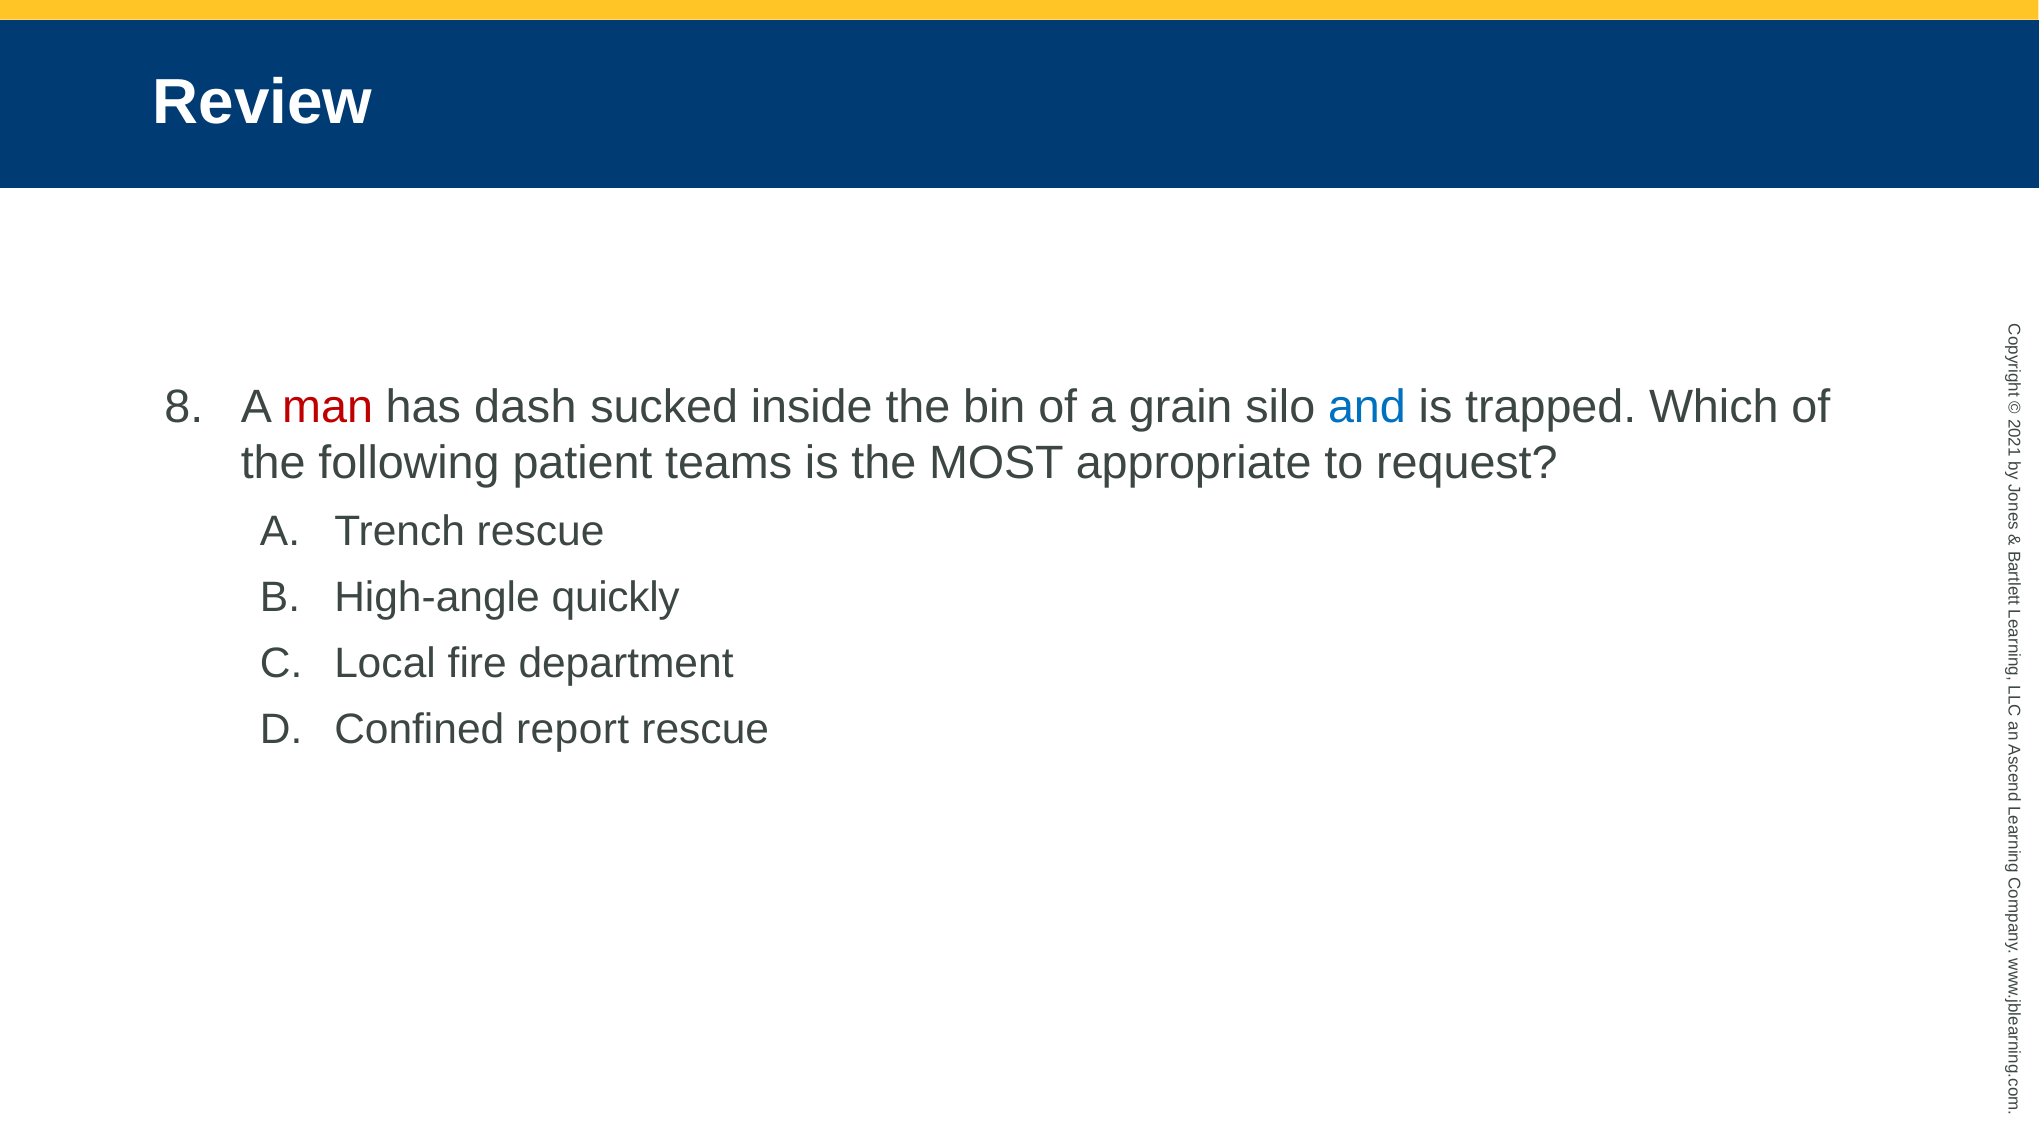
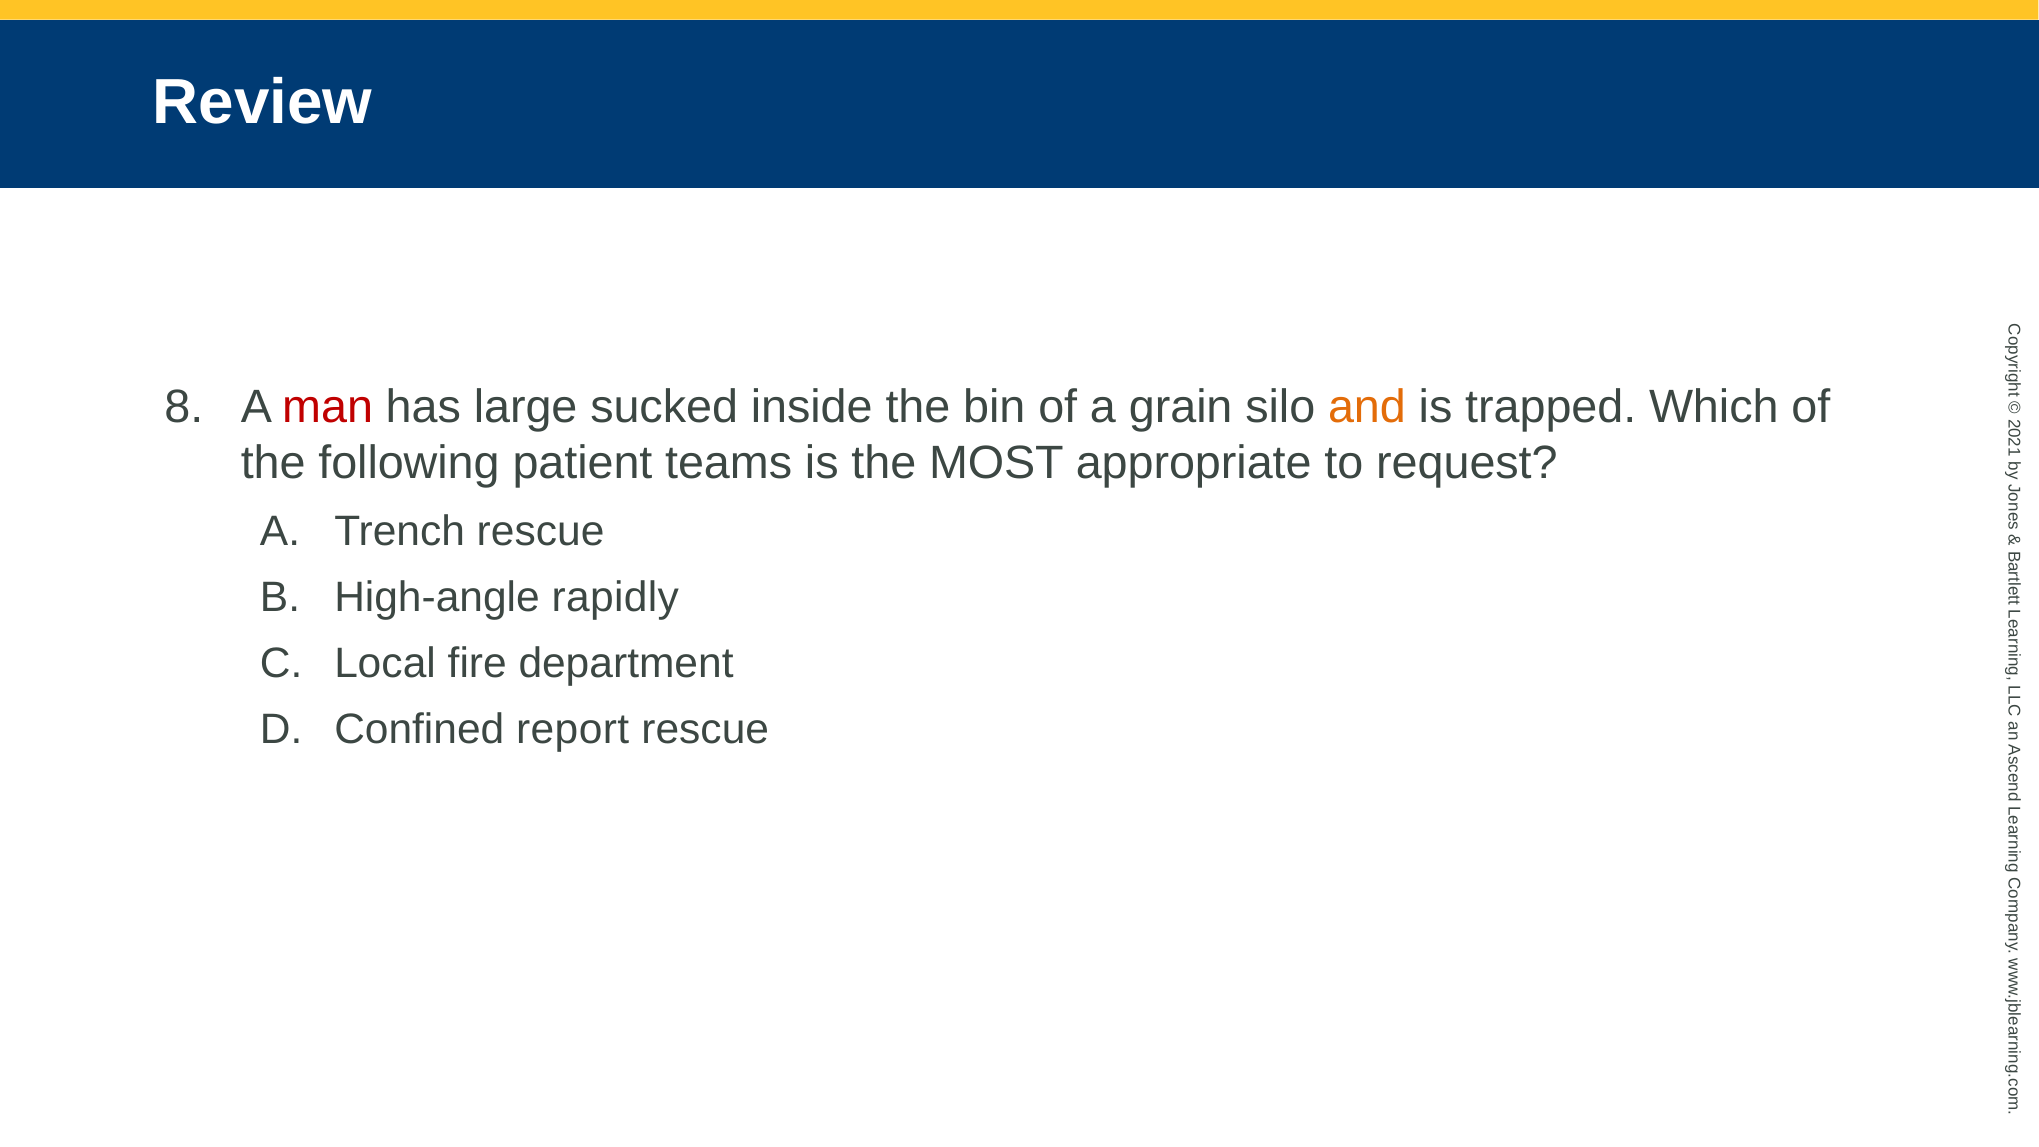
dash: dash -> large
and colour: blue -> orange
quickly: quickly -> rapidly
